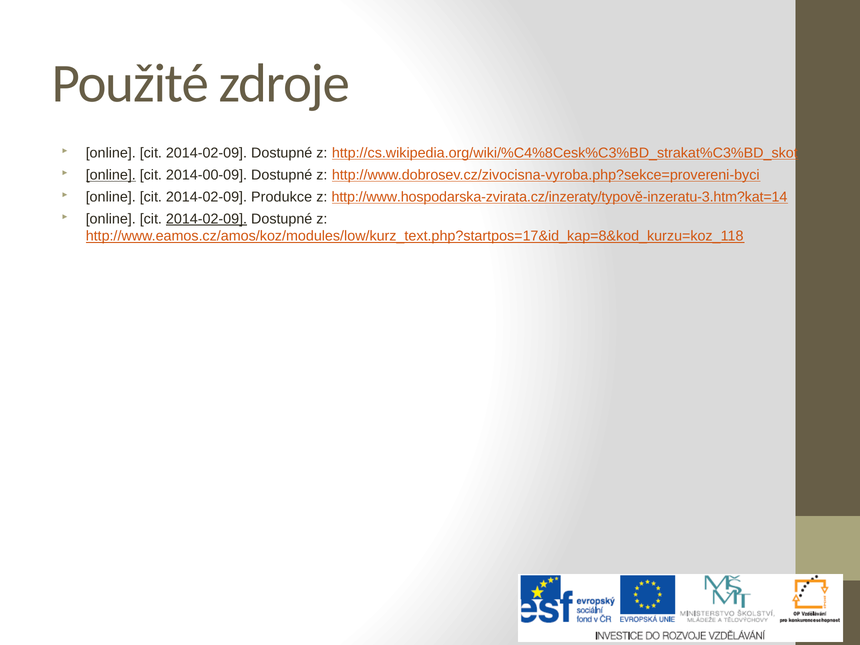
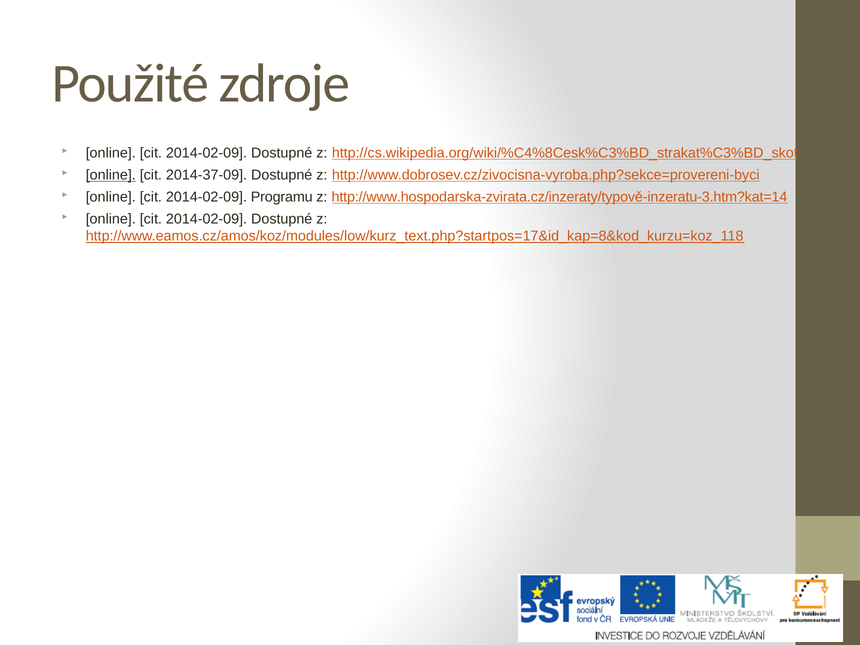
2014-00-09: 2014-00-09 -> 2014-37-09
Produkce: Produkce -> Programu
2014-02-09 at (207, 219) underline: present -> none
